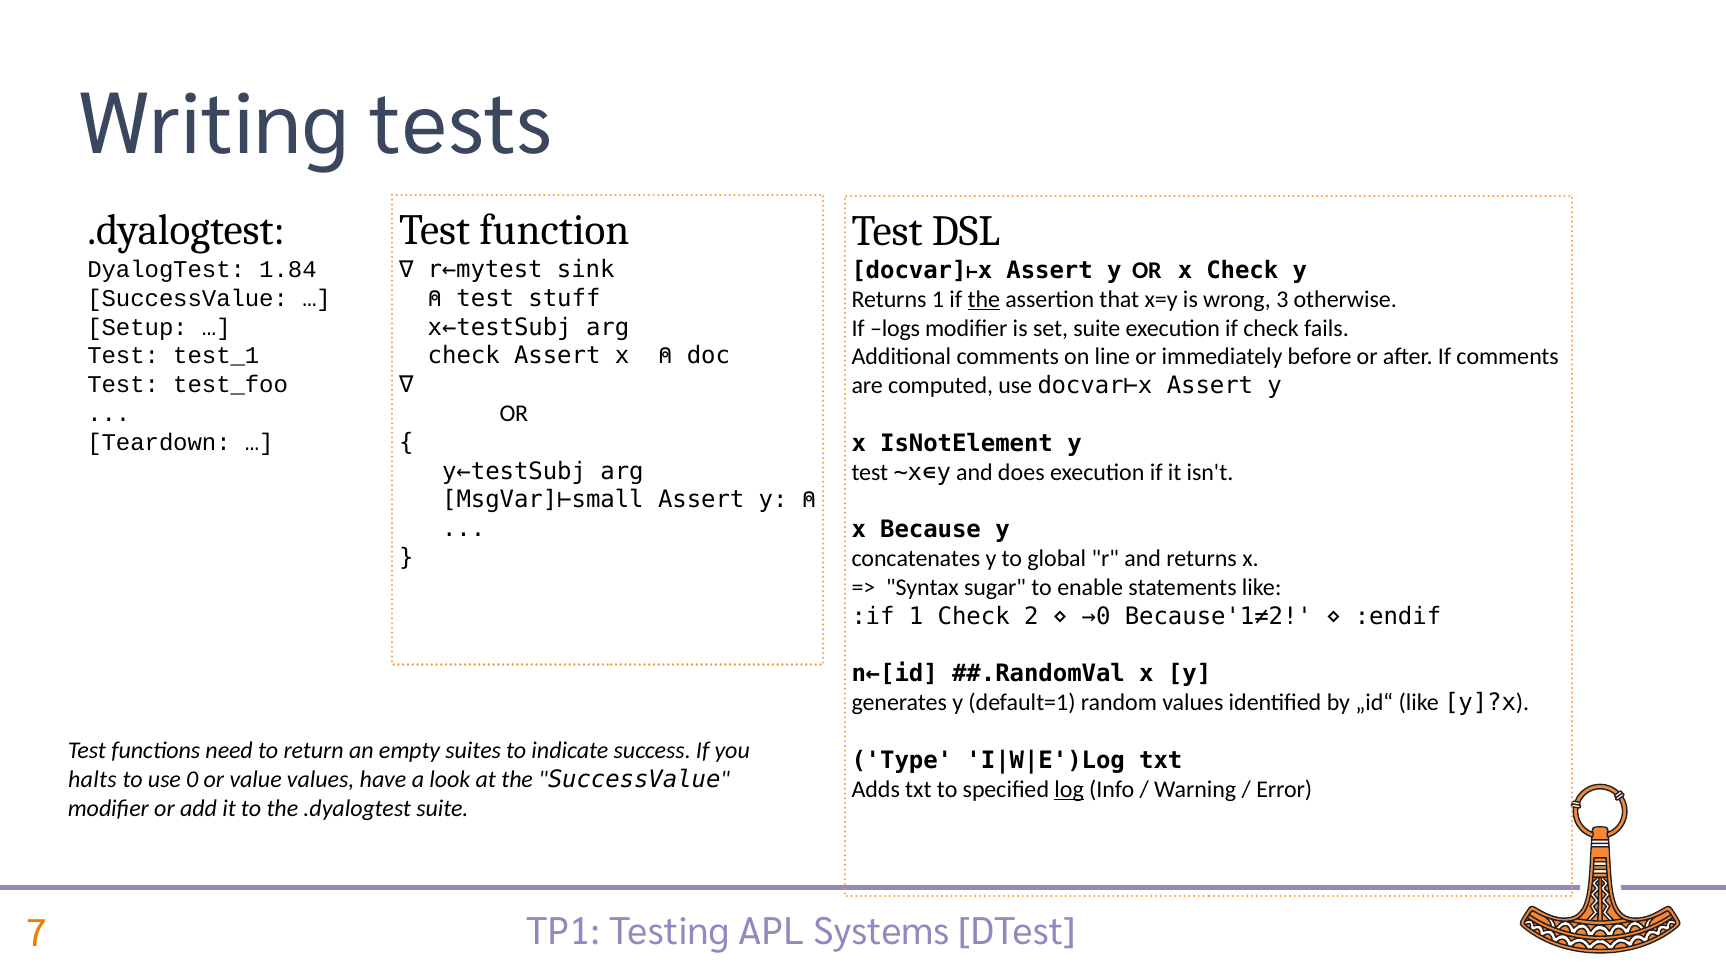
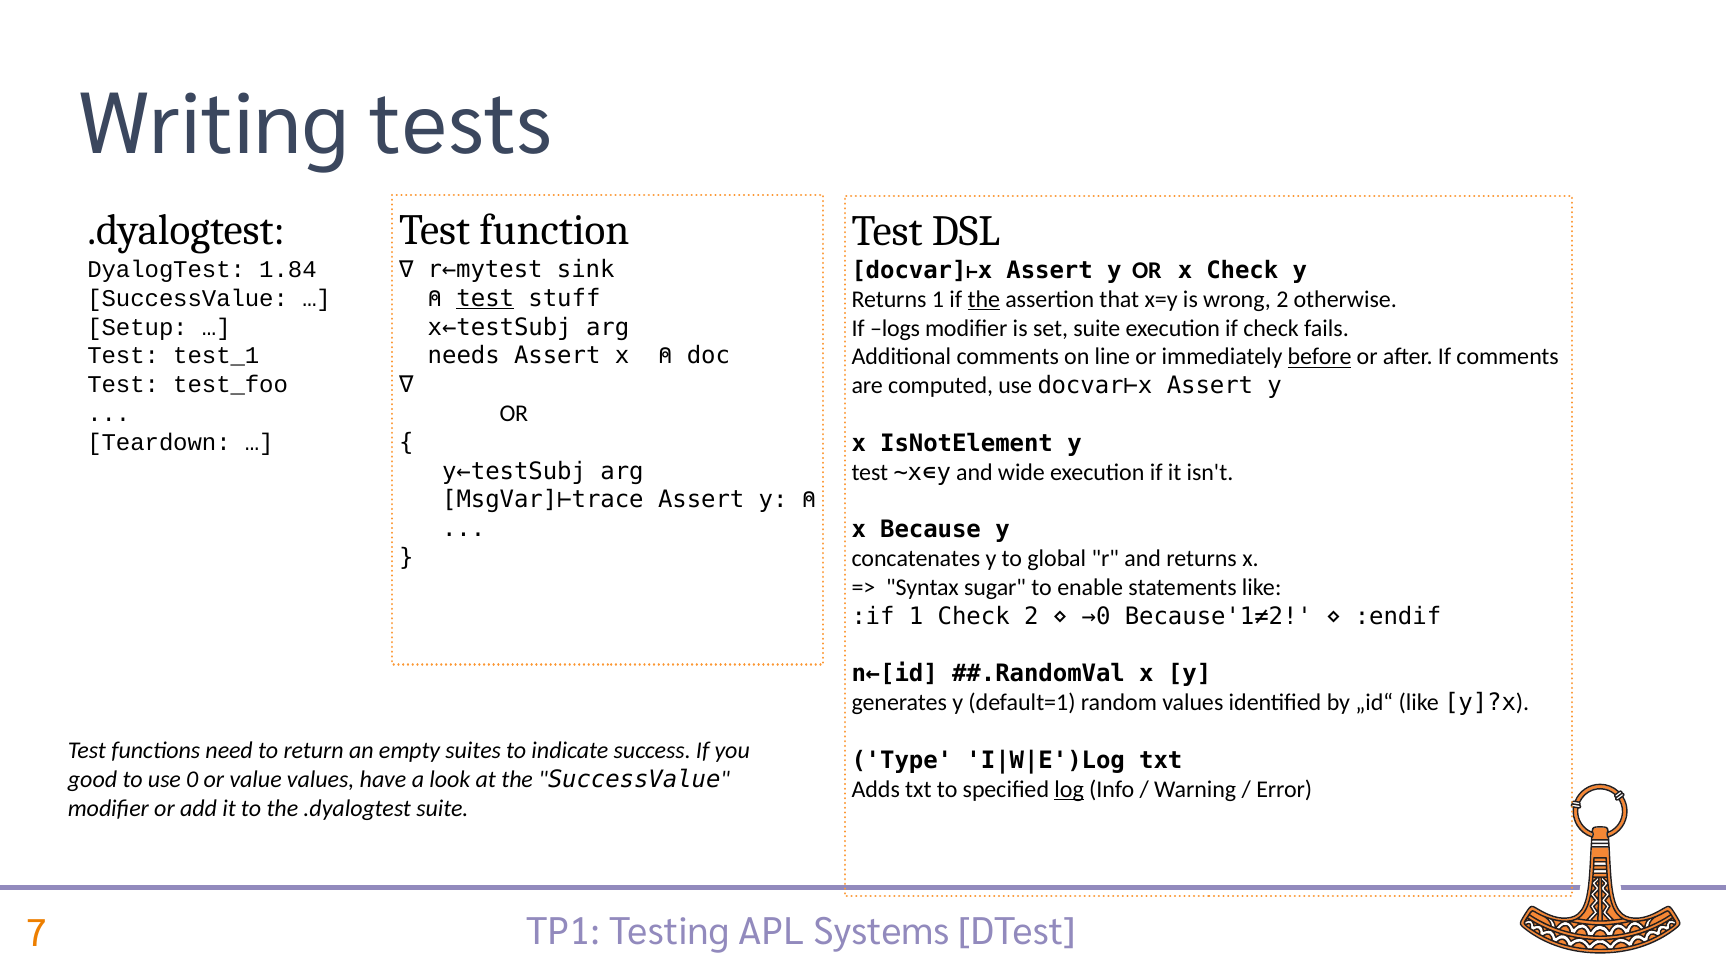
test at (485, 298) underline: none -> present
wrong 3: 3 -> 2
check at (464, 356): check -> needs
before underline: none -> present
does: does -> wide
MsgVar]⊢small: MsgVar]⊢small -> MsgVar]⊢trace
halts: halts -> good
